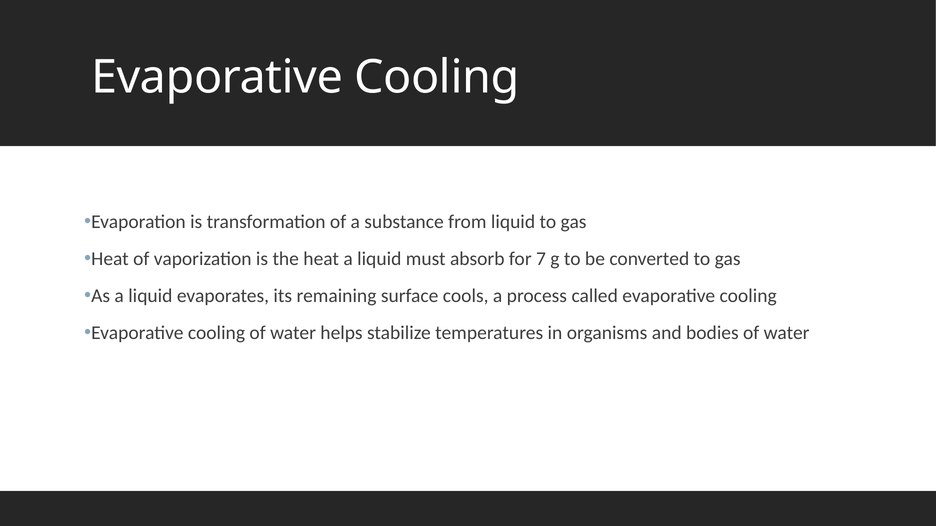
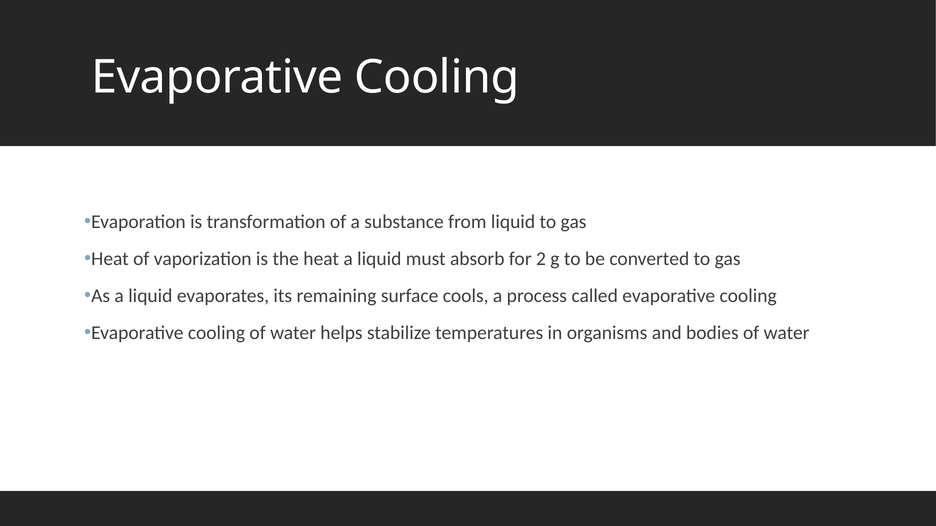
7: 7 -> 2
